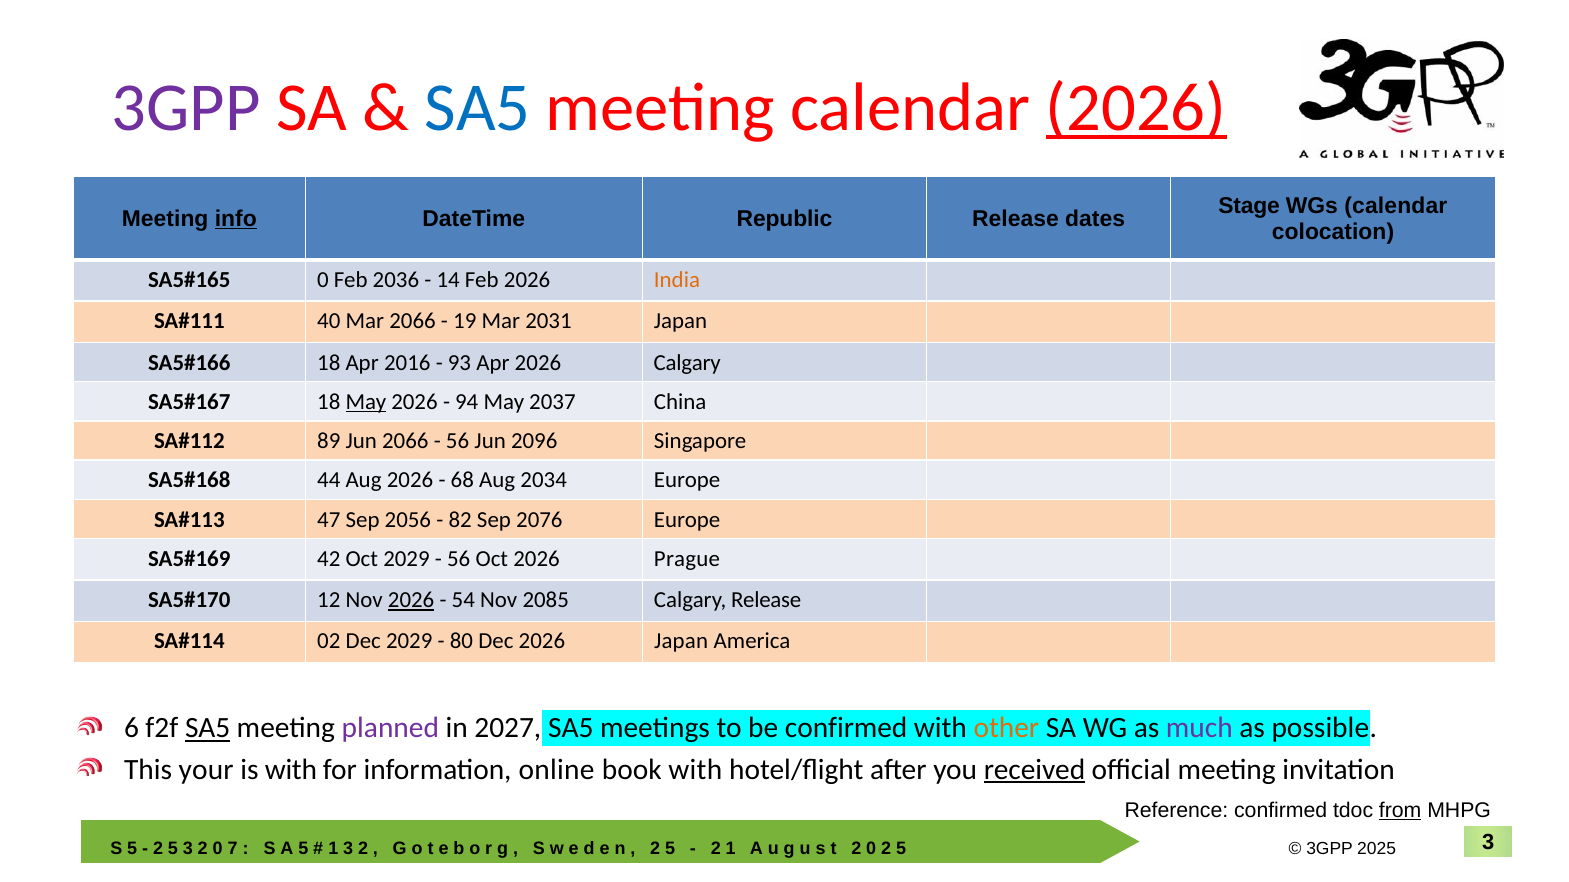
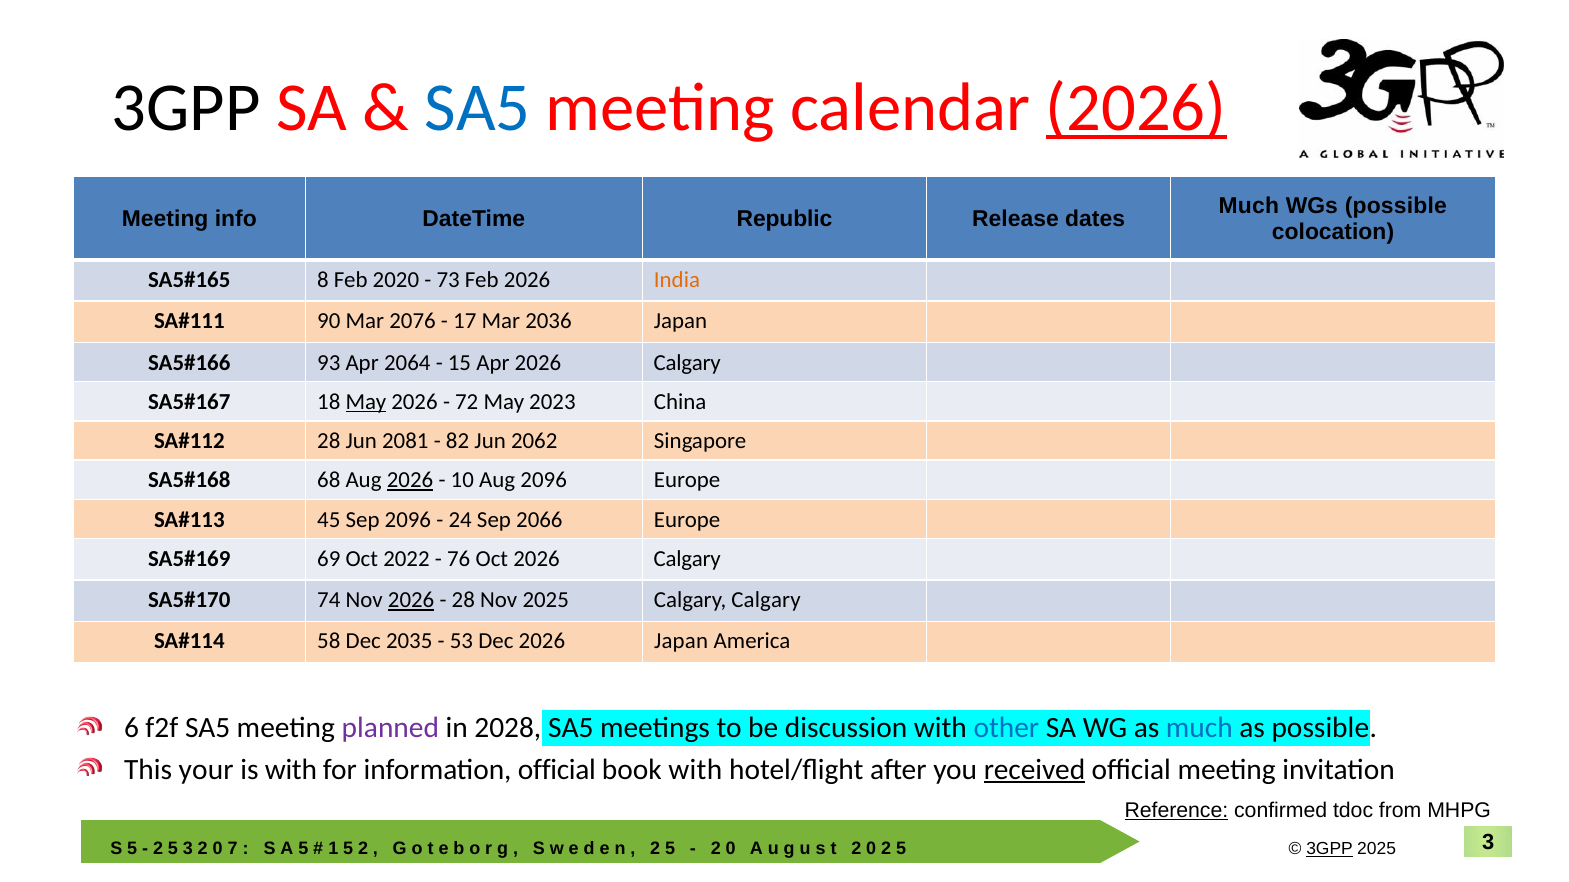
3GPP at (186, 108) colour: purple -> black
Stage at (1249, 206): Stage -> Much
WGs calendar: calendar -> possible
info underline: present -> none
0 at (323, 280): 0 -> 8
2036: 2036 -> 2020
14: 14 -> 73
40: 40 -> 90
Mar 2066: 2066 -> 2076
19: 19 -> 17
2031: 2031 -> 2036
18 at (329, 363): 18 -> 93
2016: 2016 -> 2064
93: 93 -> 15
94: 94 -> 72
2037: 2037 -> 2023
89 at (329, 441): 89 -> 28
Jun 2066: 2066 -> 2081
56 at (458, 441): 56 -> 82
2096: 2096 -> 2062
44: 44 -> 68
2026 at (410, 481) underline: none -> present
68: 68 -> 10
Aug 2034: 2034 -> 2096
47: 47 -> 45
Sep 2056: 2056 -> 2096
82: 82 -> 24
2076: 2076 -> 2066
42: 42 -> 69
Oct 2029: 2029 -> 2022
56 at (459, 559): 56 -> 76
Oct 2026 Prague: Prague -> Calgary
12: 12 -> 74
54 at (463, 600): 54 -> 28
Nov 2085: 2085 -> 2025
Calgary Release: Release -> Calgary
02: 02 -> 58
Dec 2029: 2029 -> 2035
80: 80 -> 53
SA5 at (208, 729) underline: present -> none
2027: 2027 -> 2028
be confirmed: confirmed -> discussion
other colour: orange -> blue
much at (1199, 729) colour: purple -> blue
information online: online -> official
Reference underline: none -> present
from underline: present -> none
3 at (348, 849): 3 -> 5
1 at (731, 849): 1 -> 0
3GPP at (1330, 849) underline: none -> present
